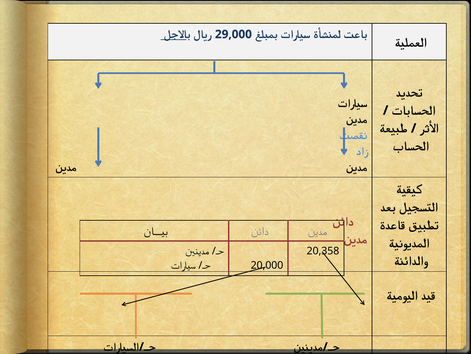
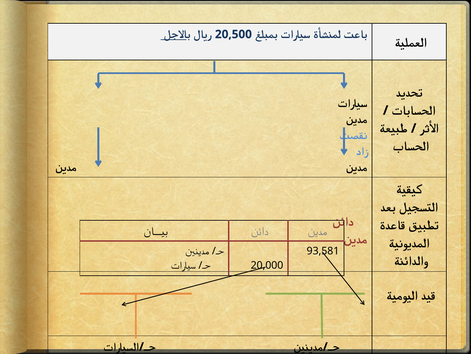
29,000: 29,000 -> 20,500
20,358: 20,358 -> 93,581
